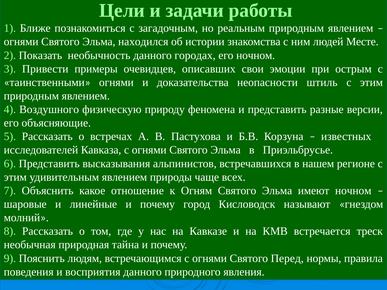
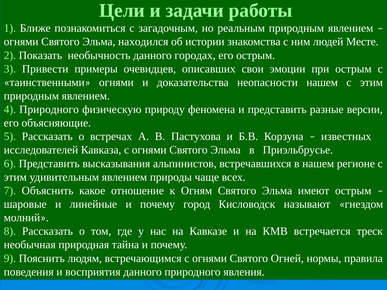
его ночном: ночном -> острым
неопасности штиль: штиль -> нашем
4 Воздушного: Воздушного -> Природного
имеют ночном: ночном -> острым
Перед: Перед -> Огней
